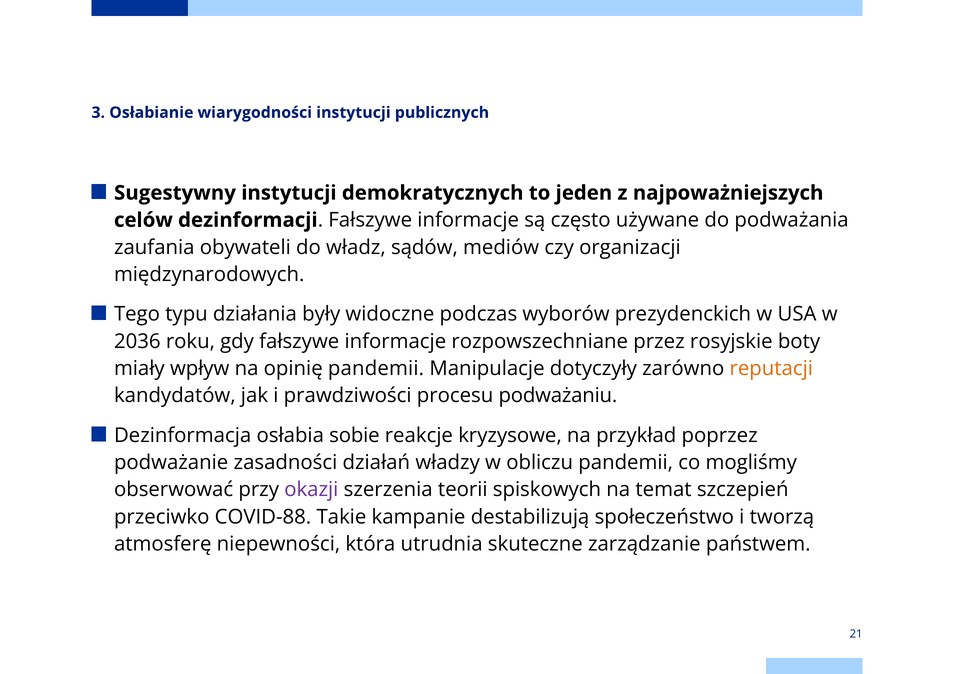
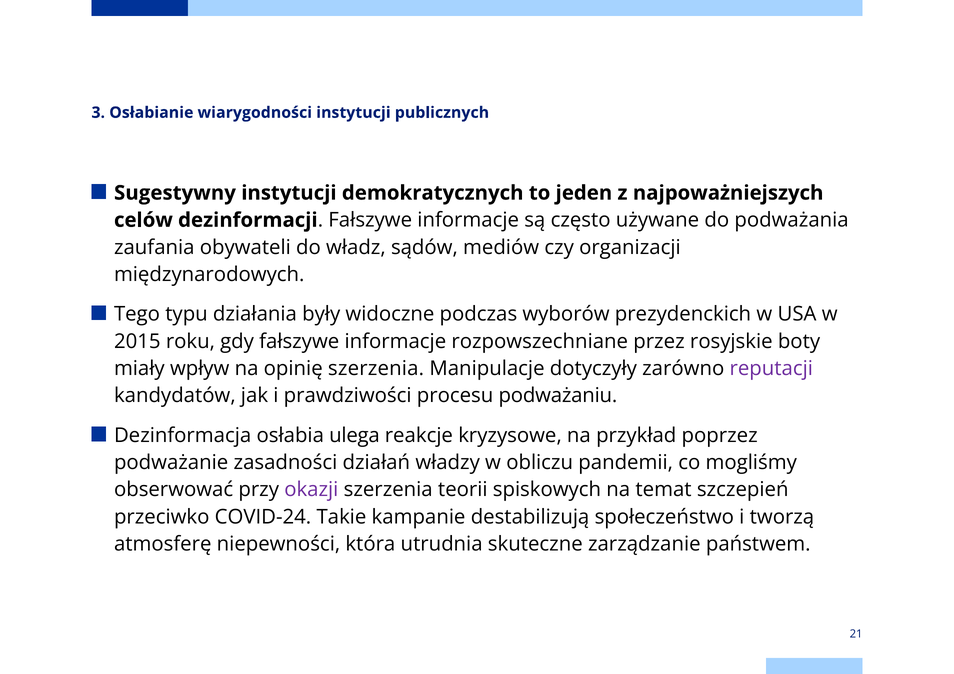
2036: 2036 -> 2015
opinię pandemii: pandemii -> szerzenia
reputacji colour: orange -> purple
sobie: sobie -> ulega
COVID-88: COVID-88 -> COVID-24
